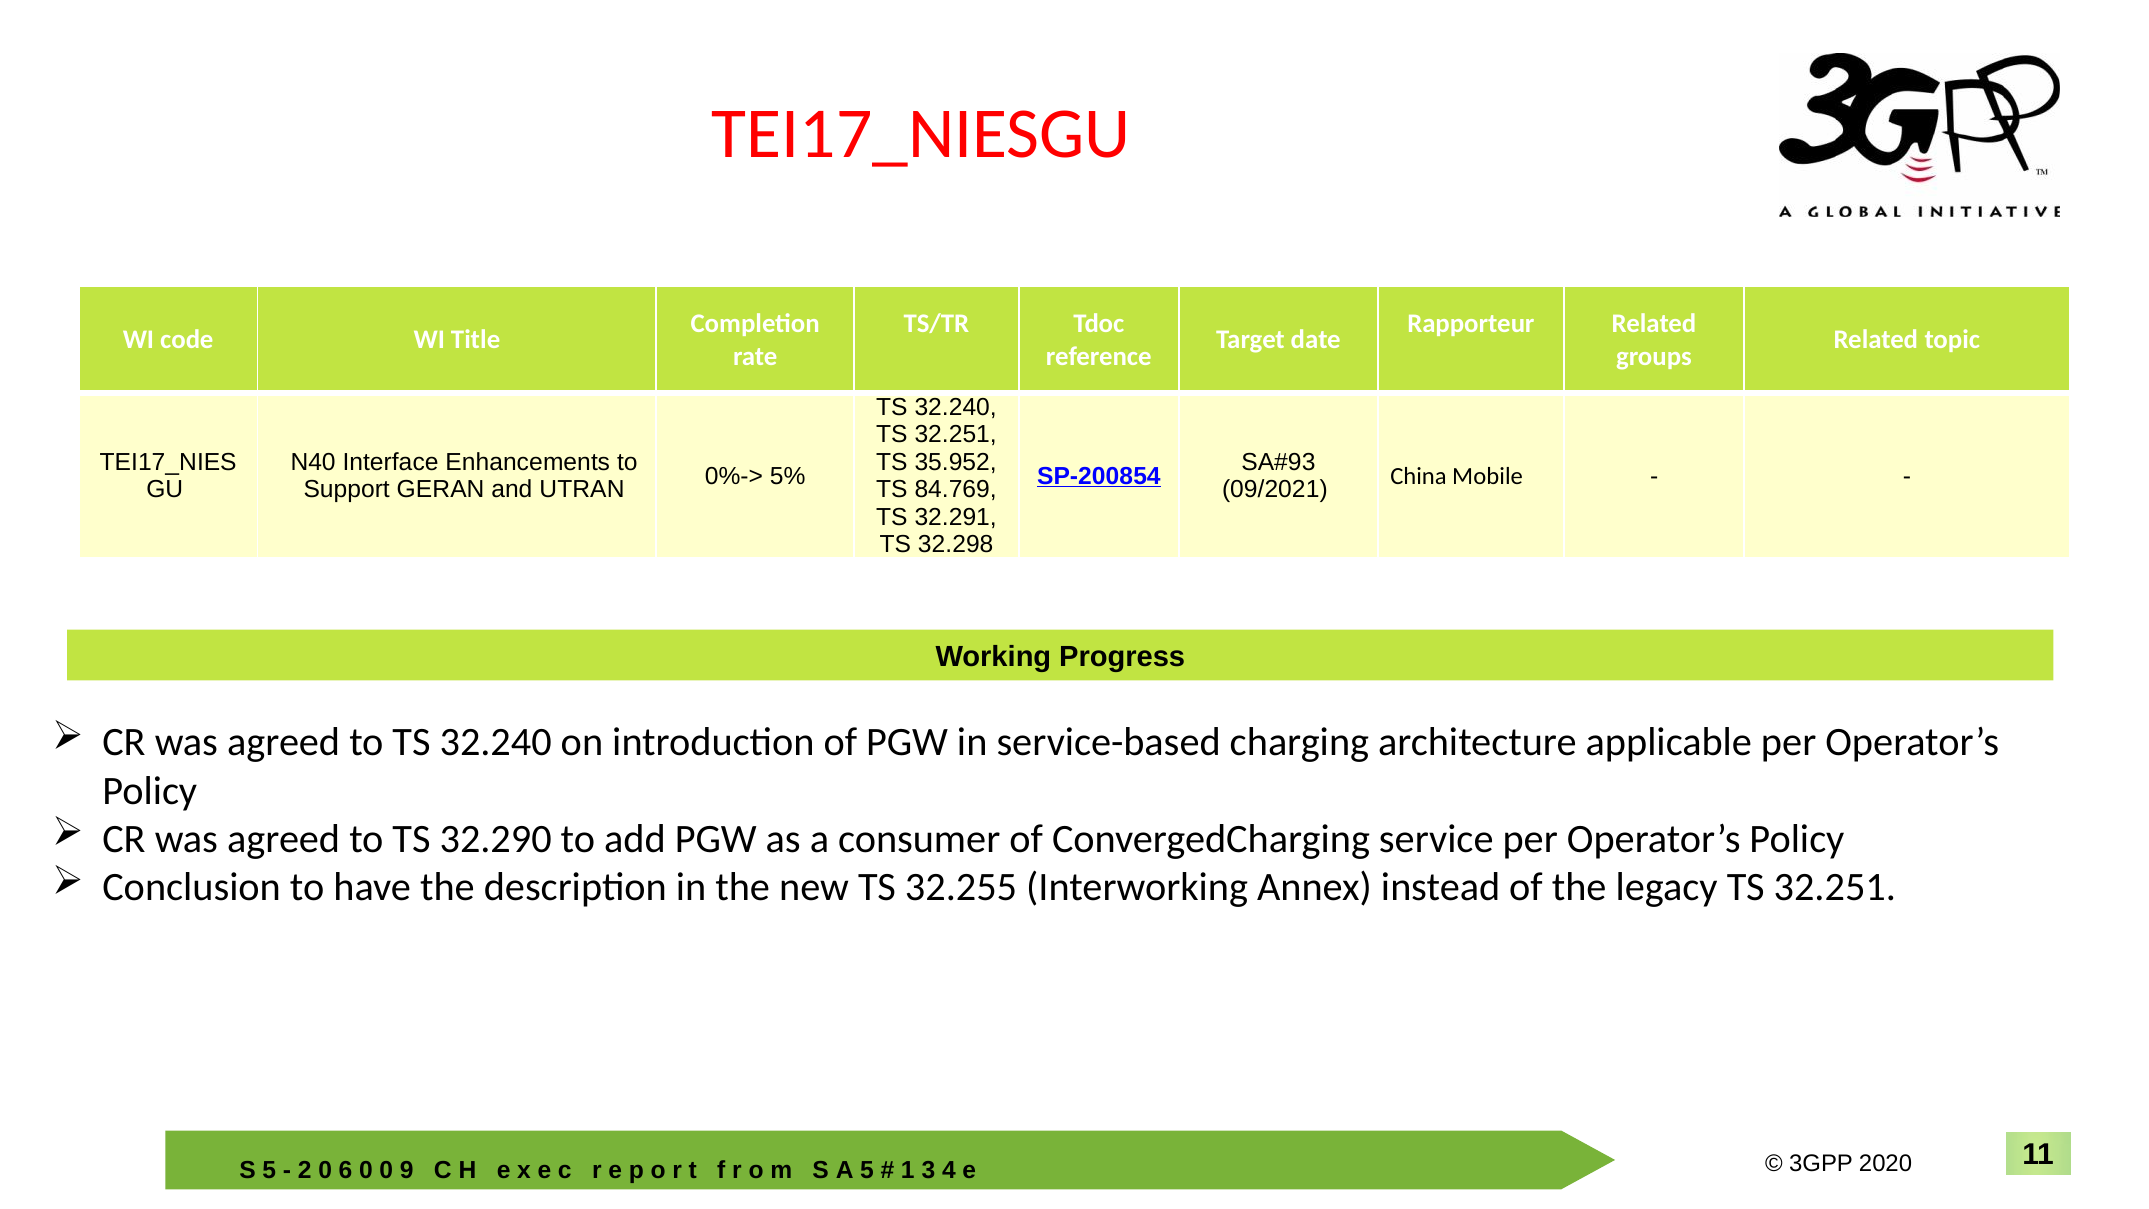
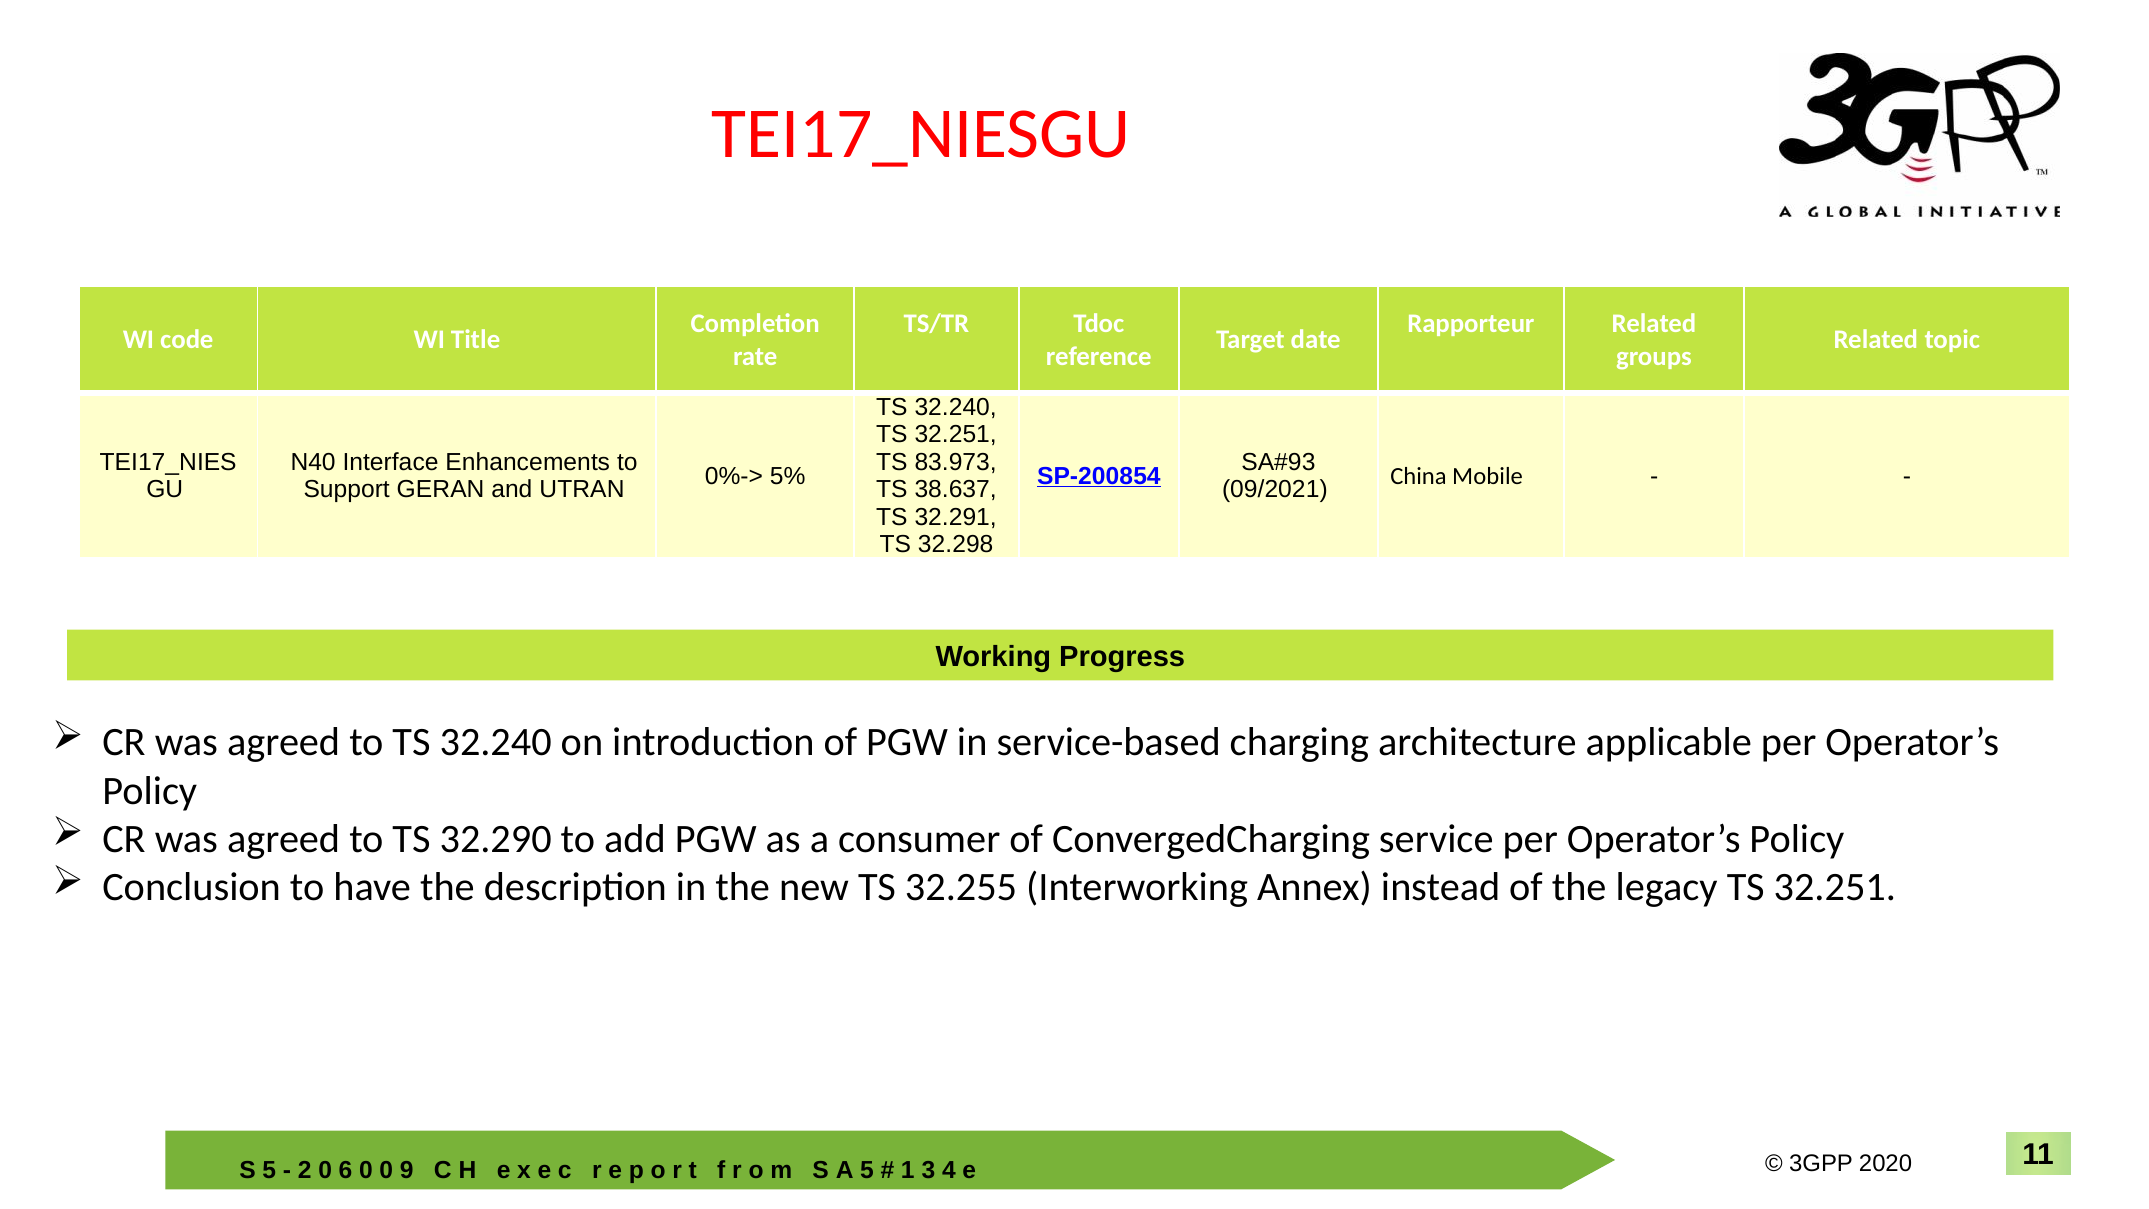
35.952: 35.952 -> 83.973
84.769: 84.769 -> 38.637
